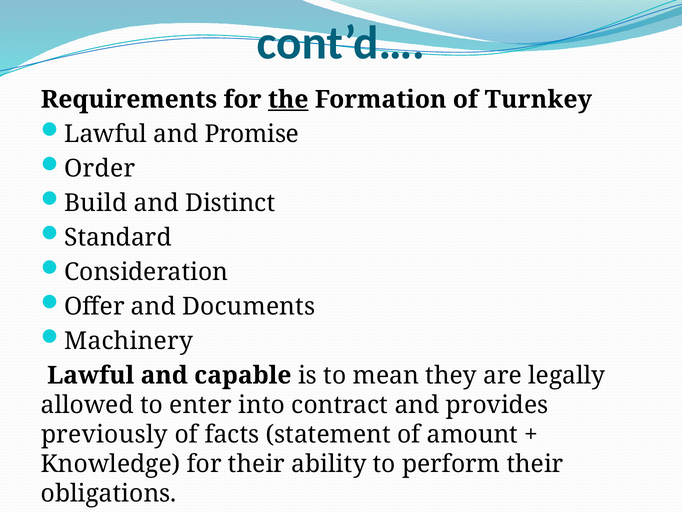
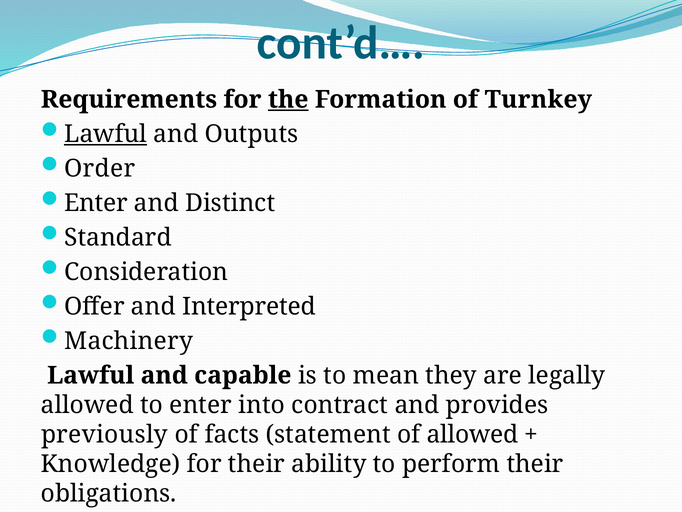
Lawful at (106, 134) underline: none -> present
Promise: Promise -> Outputs
Build at (96, 203): Build -> Enter
Documents: Documents -> Interpreted
of amount: amount -> allowed
